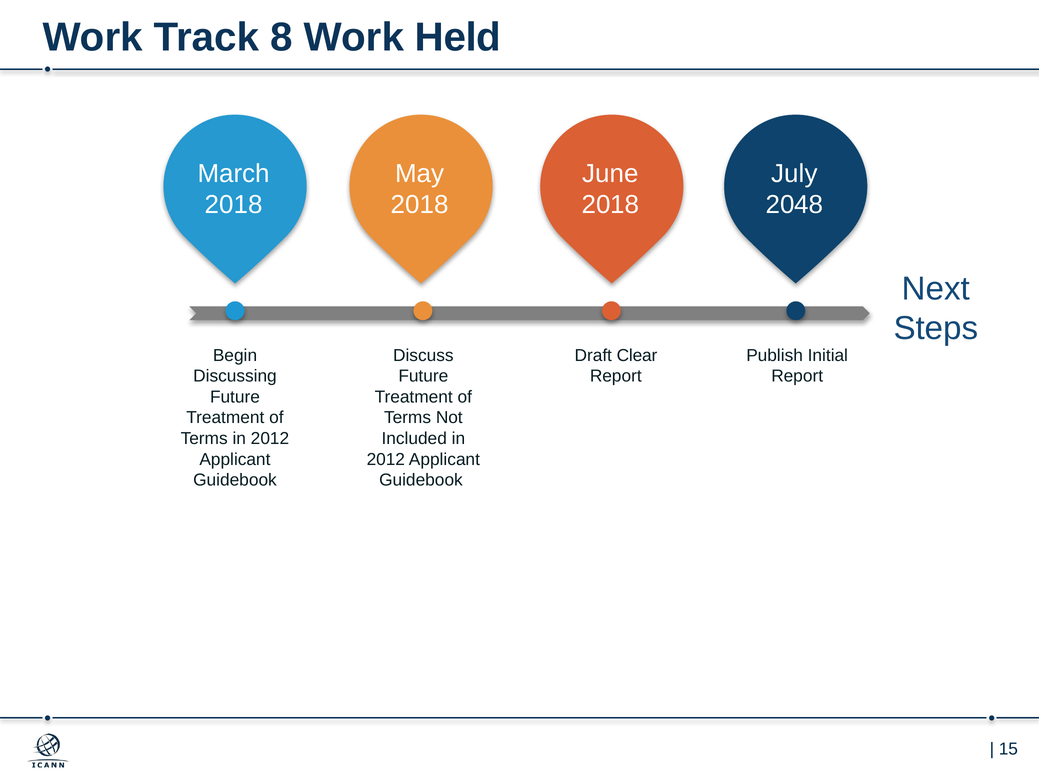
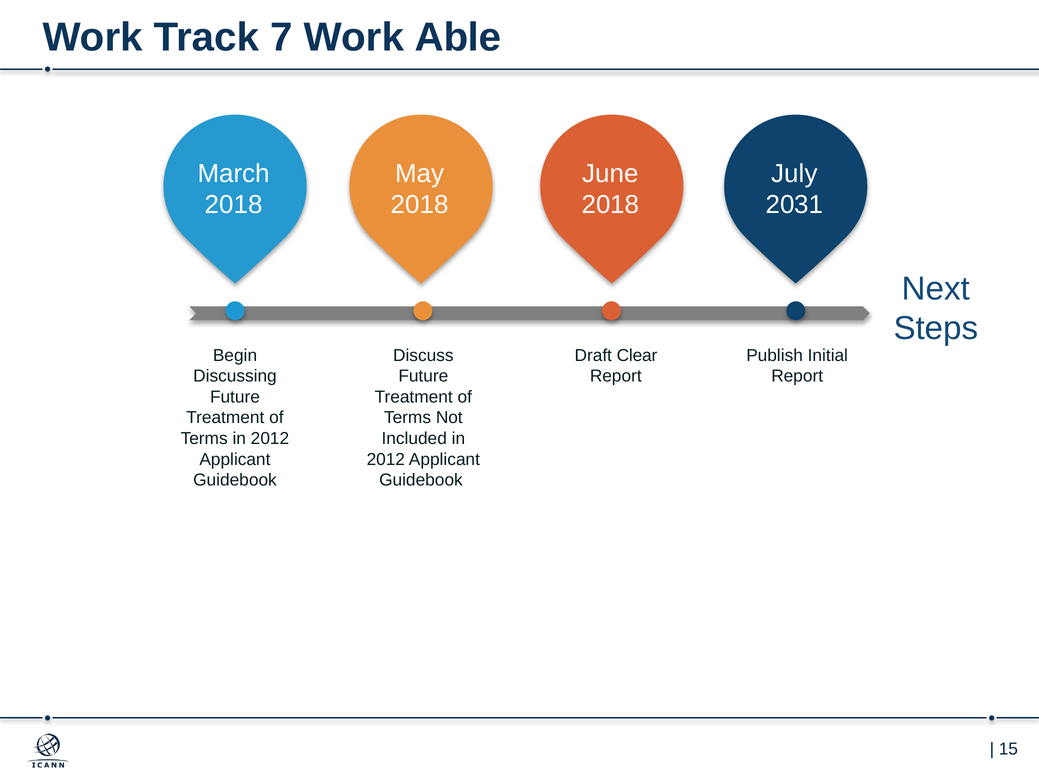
8: 8 -> 7
Held: Held -> Able
2048: 2048 -> 2031
